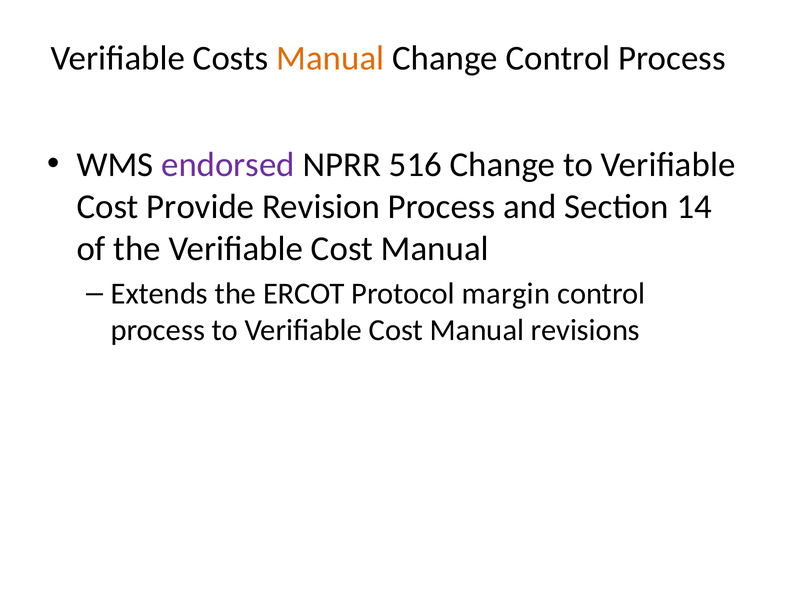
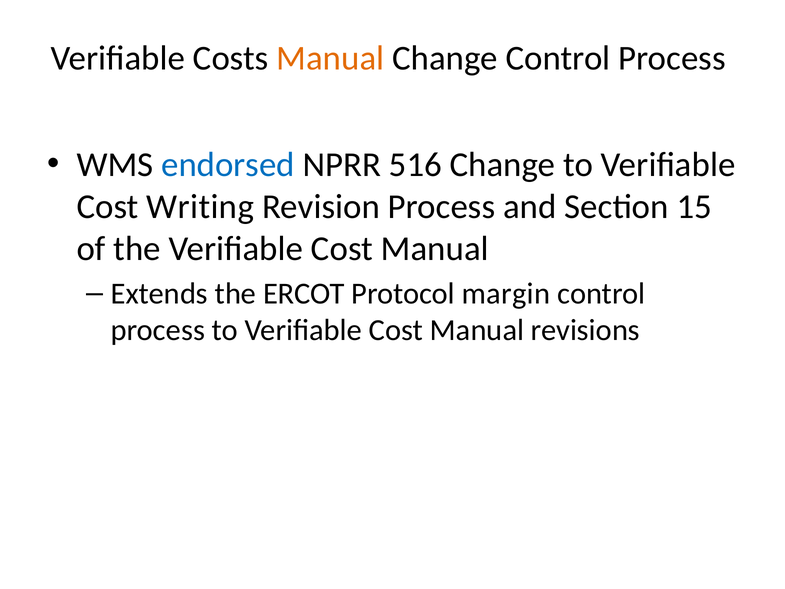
endorsed colour: purple -> blue
Provide: Provide -> Writing
14: 14 -> 15
